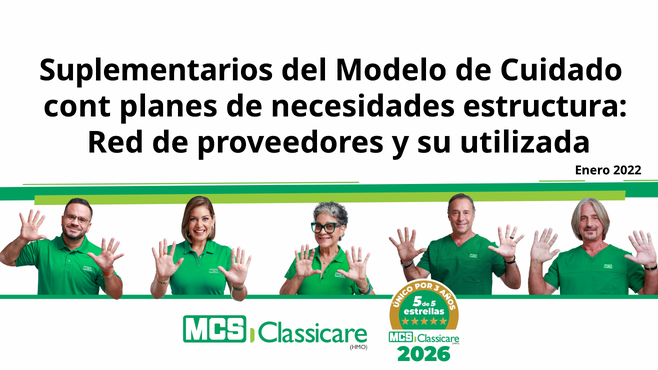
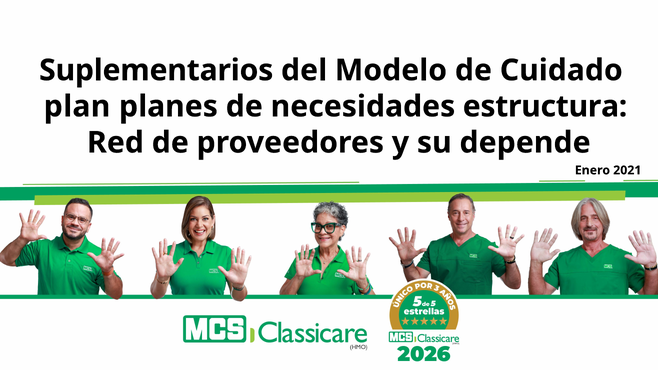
cont: cont -> plan
utilizada: utilizada -> depende
2022: 2022 -> 2021
